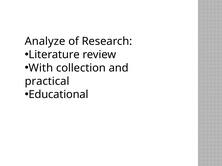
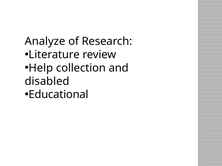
With: With -> Help
practical: practical -> disabled
